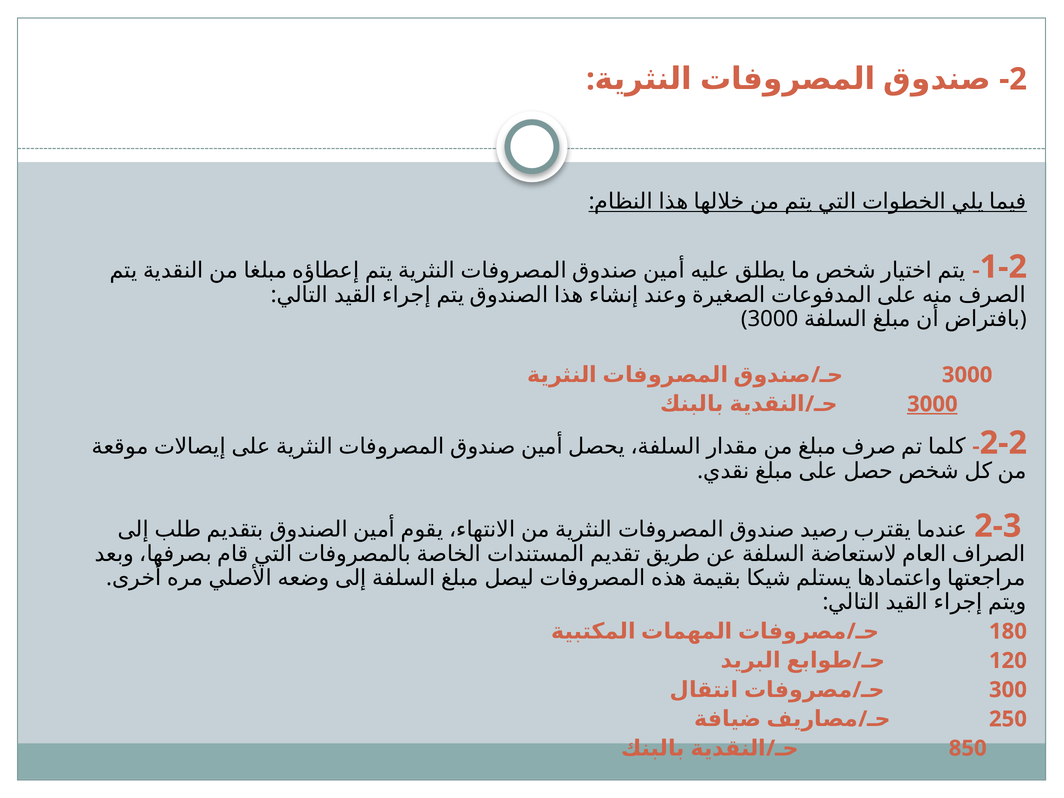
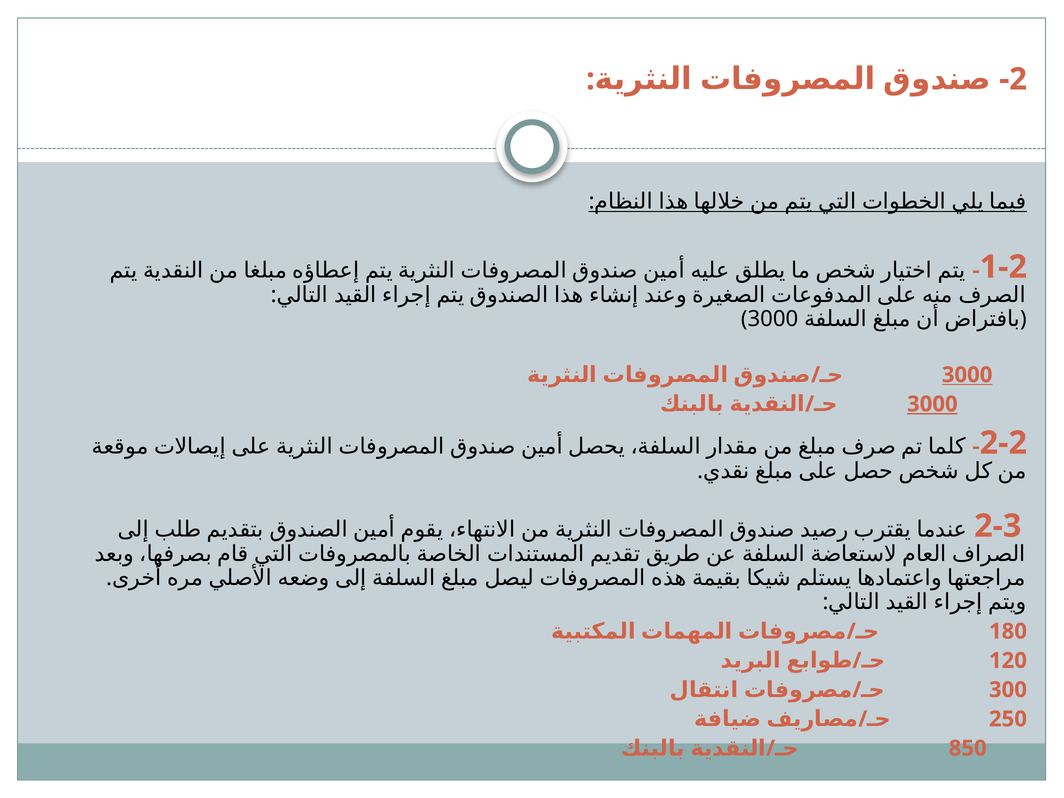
3000 at (967, 375) underline: none -> present
